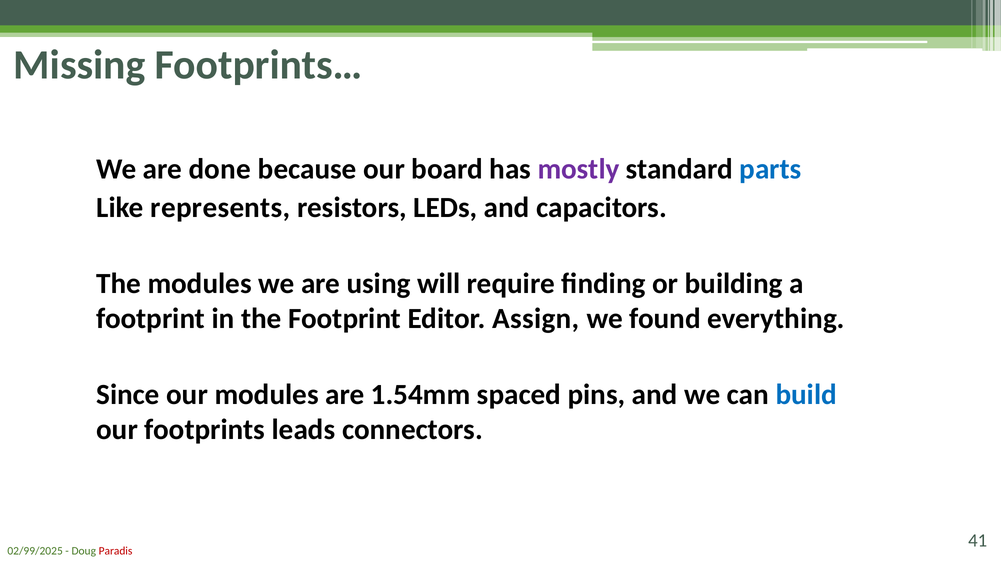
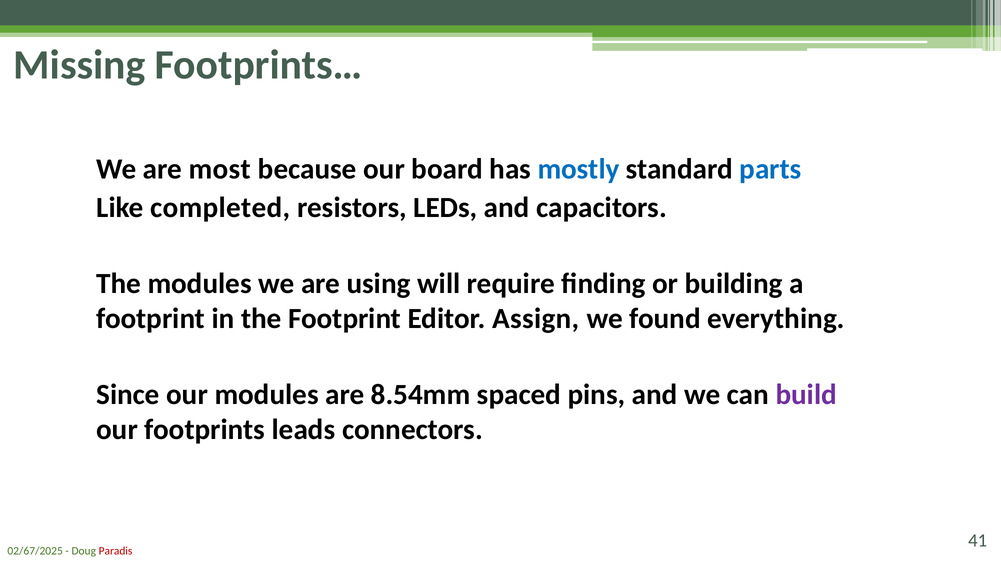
done: done -> most
mostly colour: purple -> blue
represents: represents -> completed
1.54mm: 1.54mm -> 8.54mm
build colour: blue -> purple
02/99/2025: 02/99/2025 -> 02/67/2025
